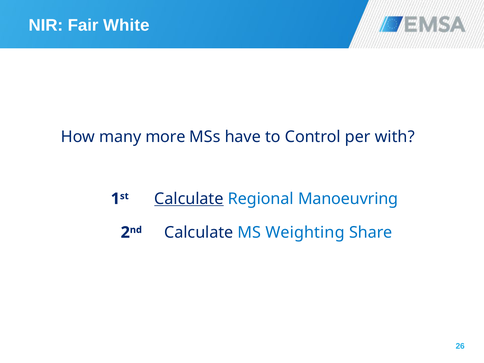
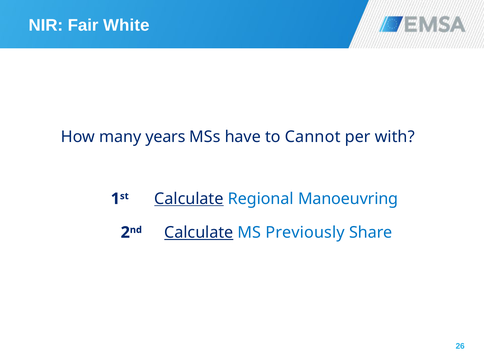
more: more -> years
Control: Control -> Cannot
Calculate at (199, 232) underline: none -> present
Weighting: Weighting -> Previously
